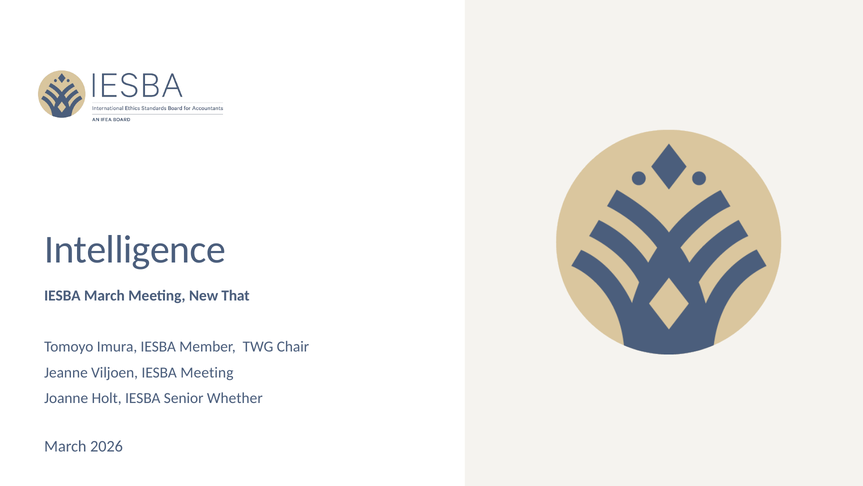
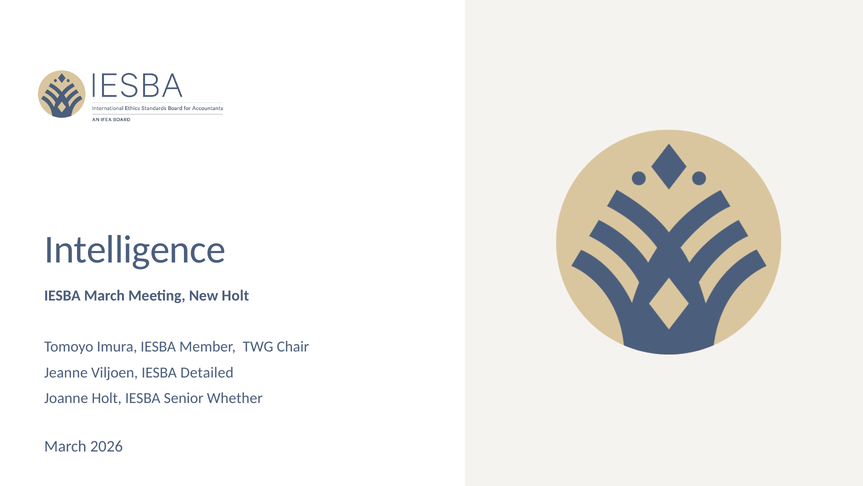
New That: That -> Holt
IESBA Meeting: Meeting -> Detailed
